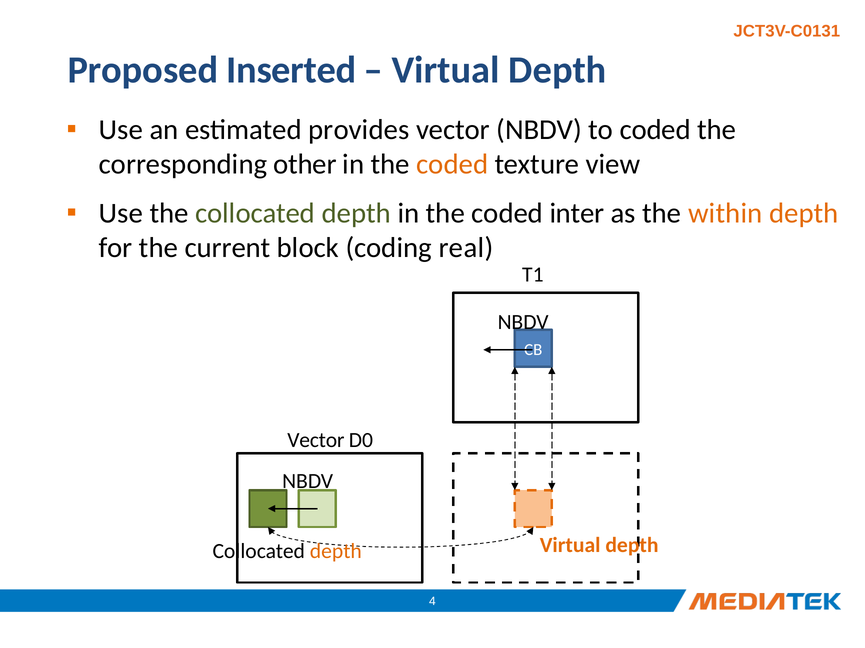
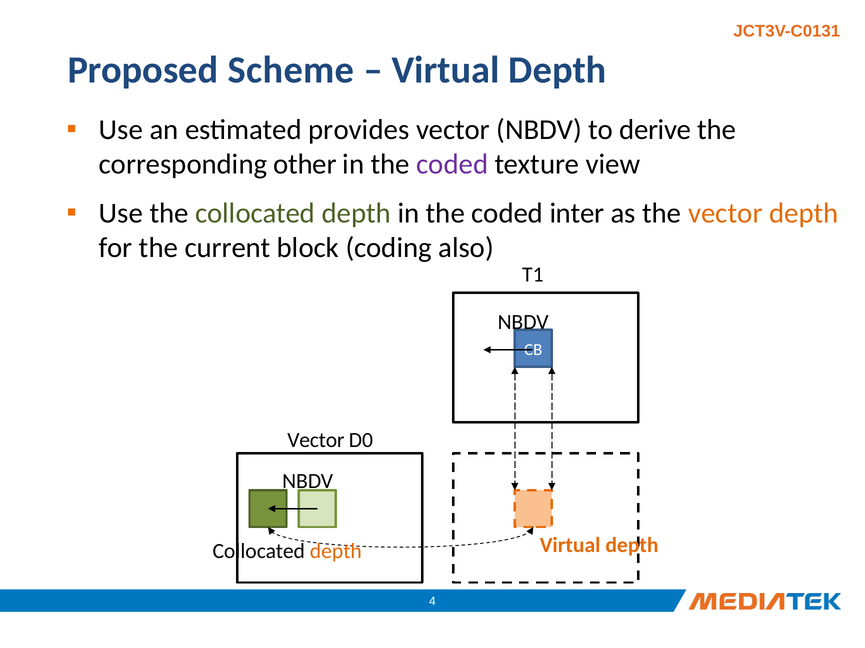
Inserted: Inserted -> Scheme
to coded: coded -> derive
coded at (452, 165) colour: orange -> purple
the within: within -> vector
real: real -> also
